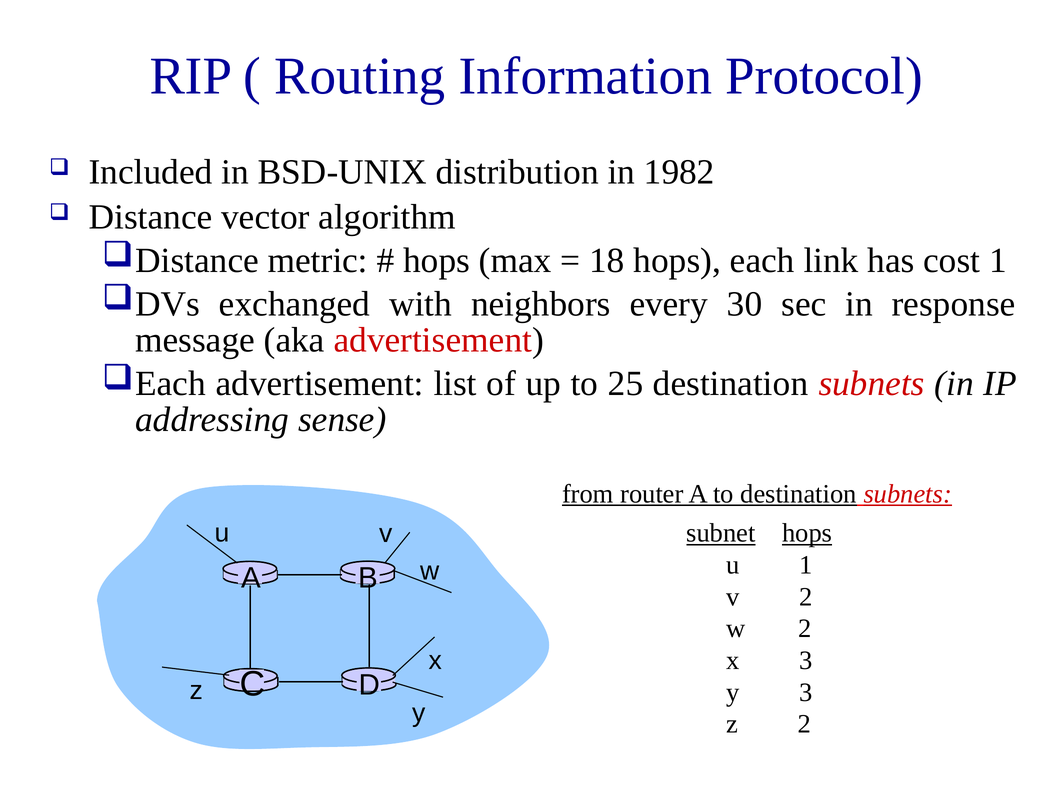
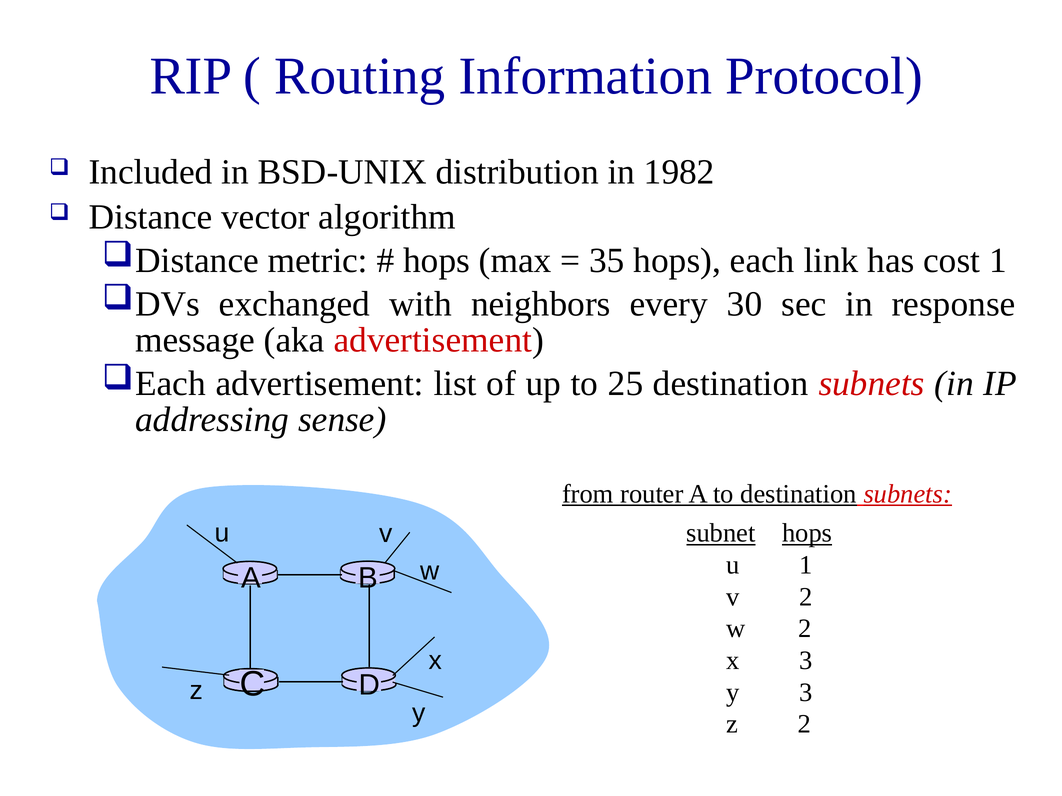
18: 18 -> 35
